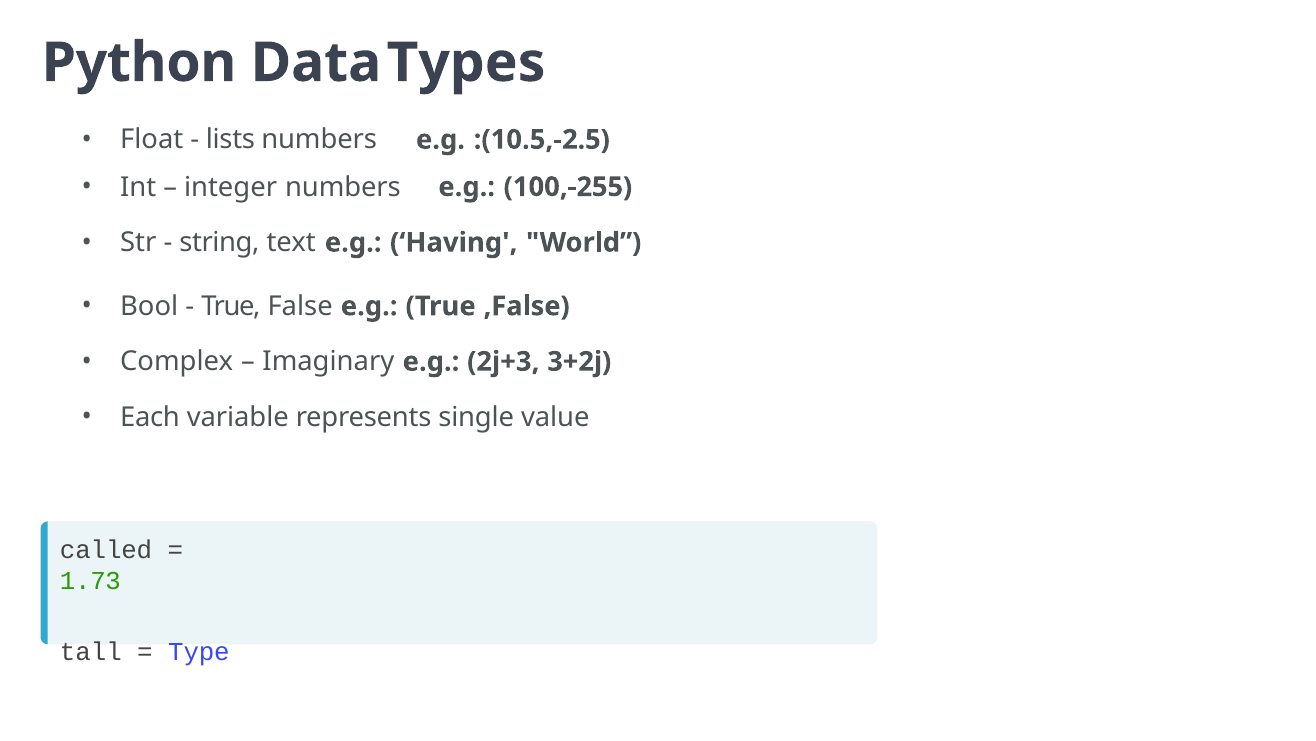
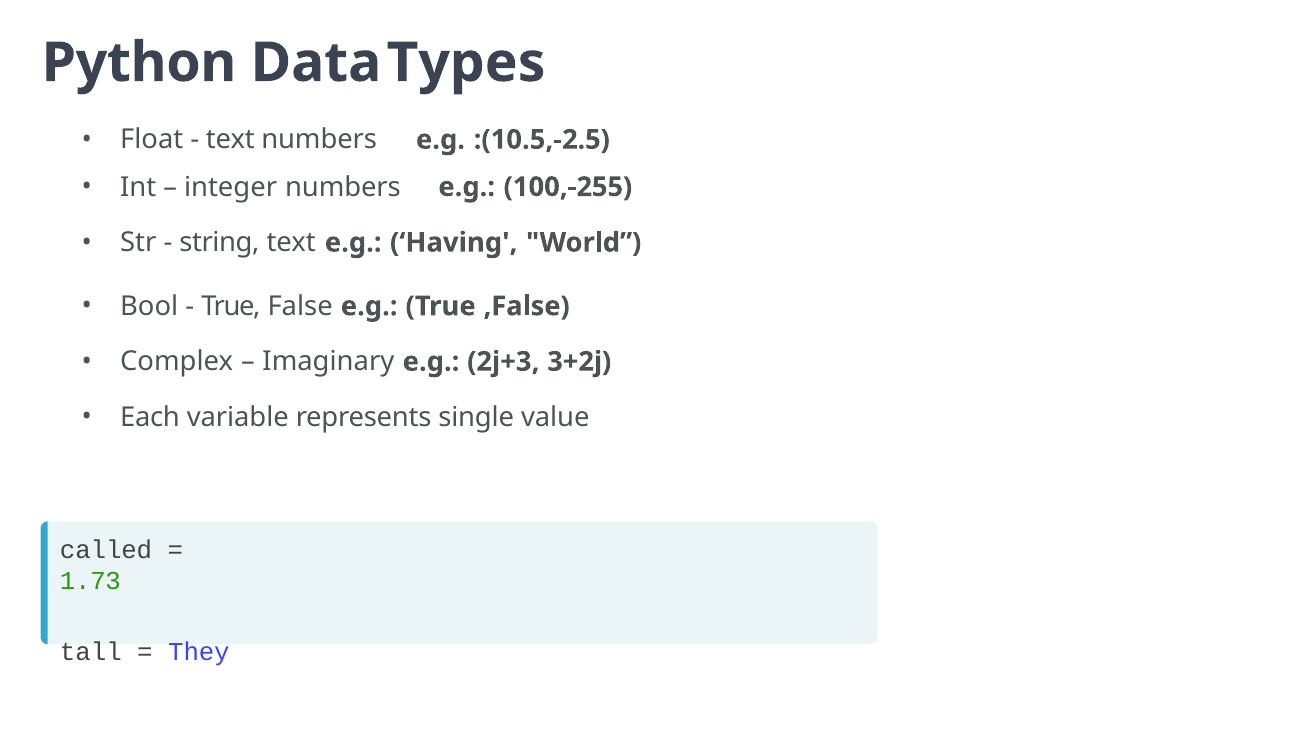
lists at (230, 140): lists -> text
Type: Type -> They
